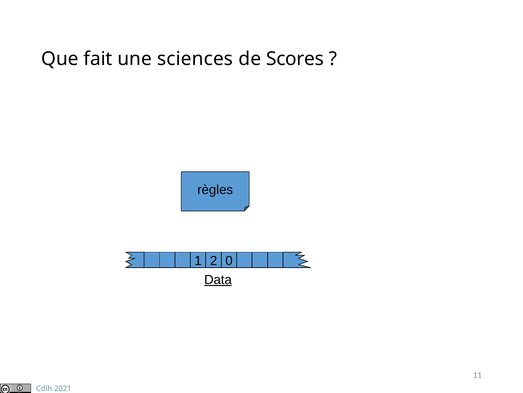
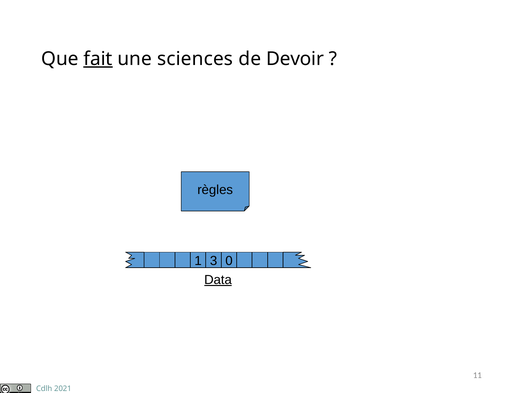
fait underline: none -> present
Scores: Scores -> Devoir
2: 2 -> 3
